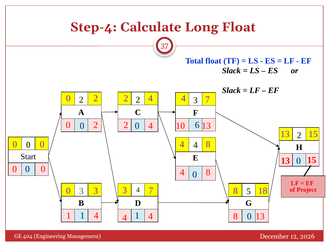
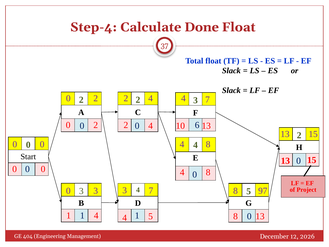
Long: Long -> Done
18: 18 -> 97
4 at (151, 216): 4 -> 5
